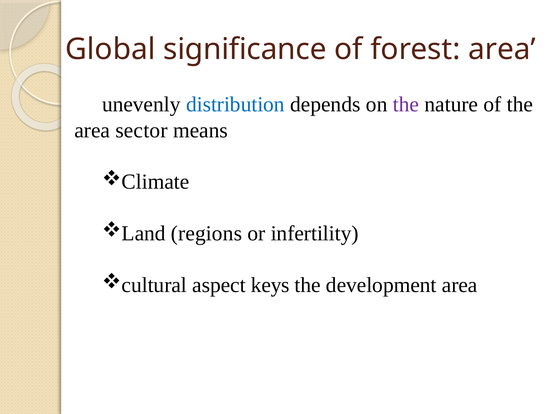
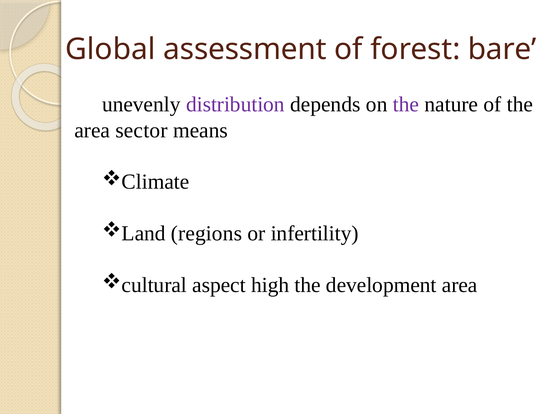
significance: significance -> assessment
forest area: area -> bare
distribution colour: blue -> purple
keys: keys -> high
